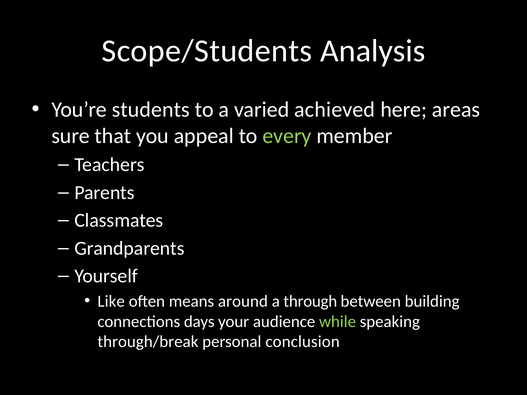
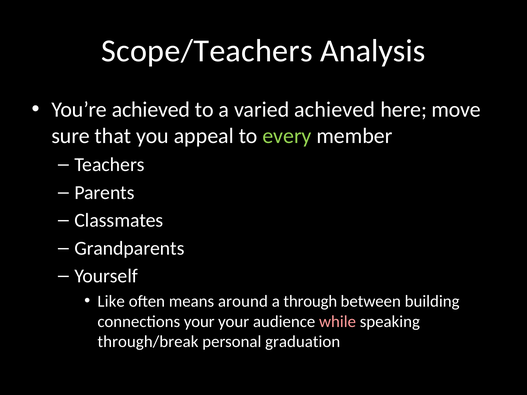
Scope/Students: Scope/Students -> Scope/Teachers
You’re students: students -> achieved
areas: areas -> move
connections days: days -> your
while colour: light green -> pink
conclusion: conclusion -> graduation
